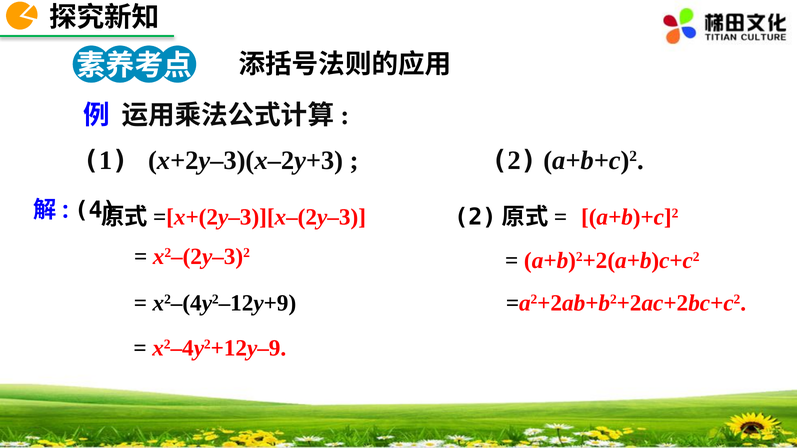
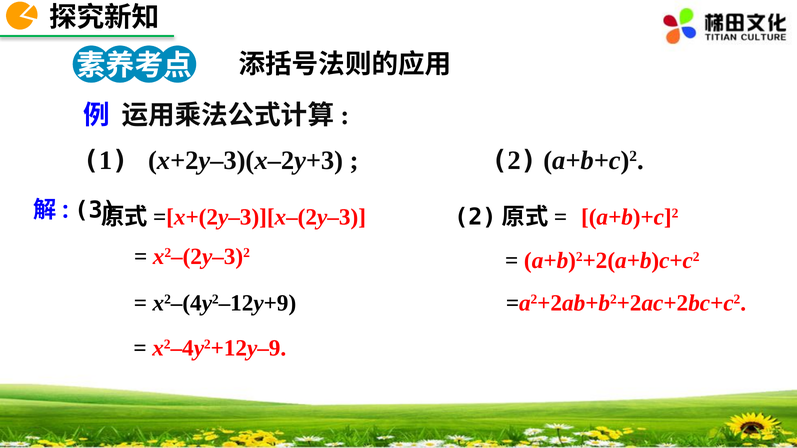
4 at (96, 210): 4 -> 3
